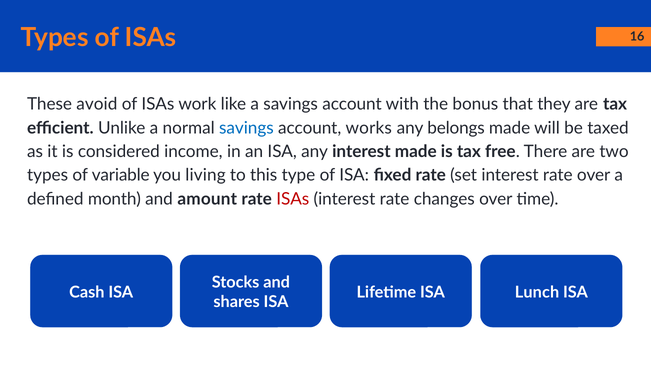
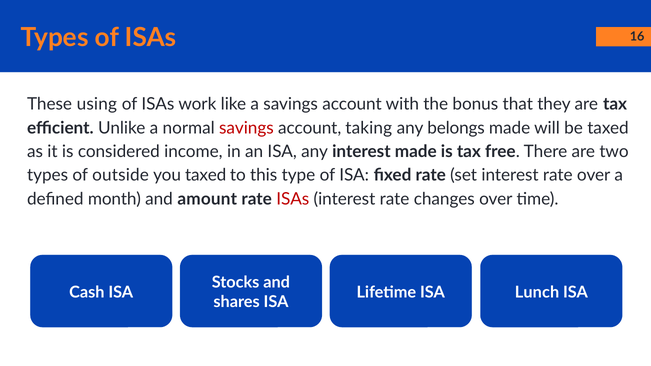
avoid: avoid -> using
savings at (246, 128) colour: blue -> red
works: works -> taking
variable: variable -> outside
you living: living -> taxed
